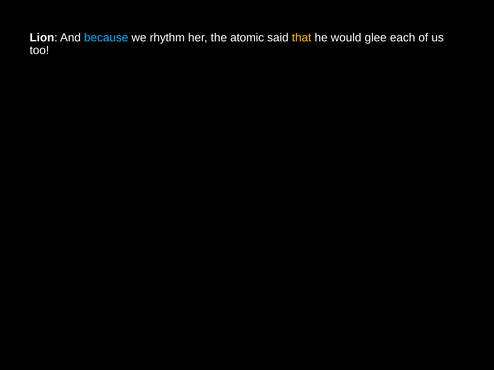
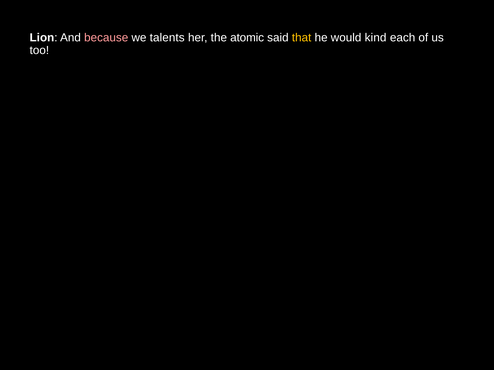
because colour: light blue -> pink
rhythm: rhythm -> talents
glee: glee -> kind
